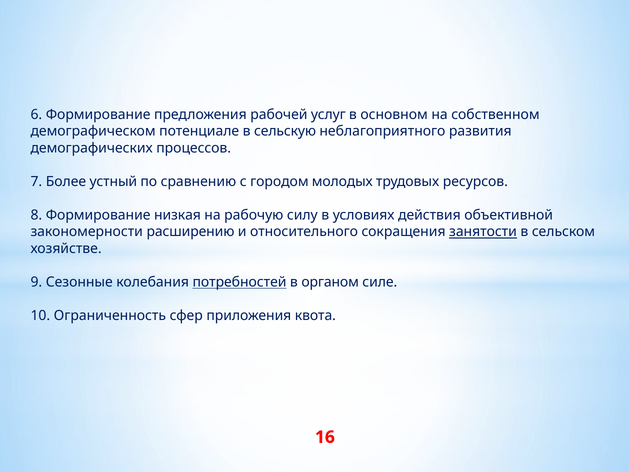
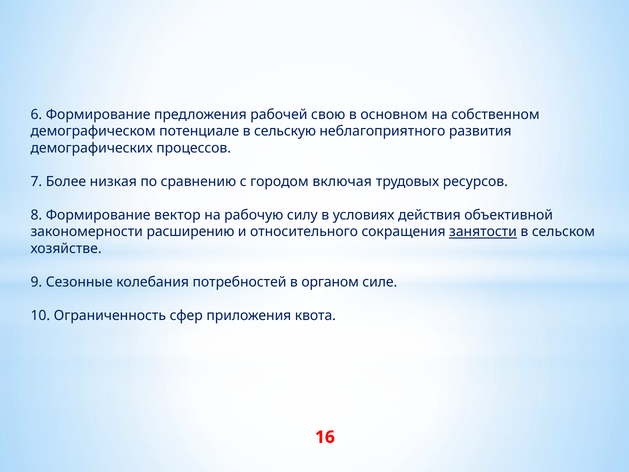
услуг: услуг -> свою
устный: устный -> низкая
молодых: молодых -> включая
низкая: низкая -> вектор
потребностей underline: present -> none
